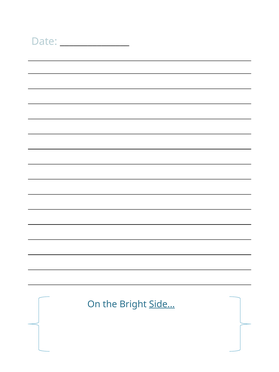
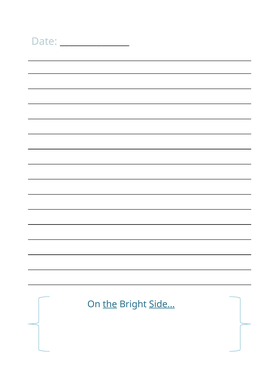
the underline: none -> present
